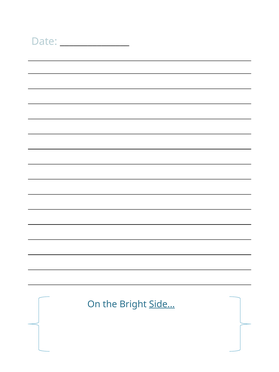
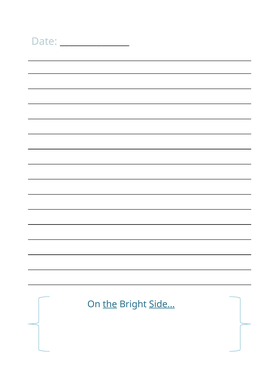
the underline: none -> present
